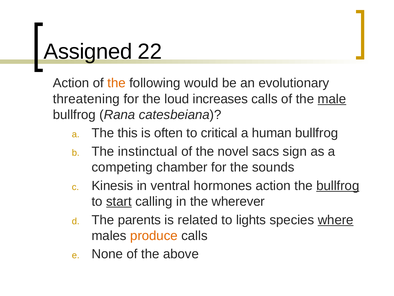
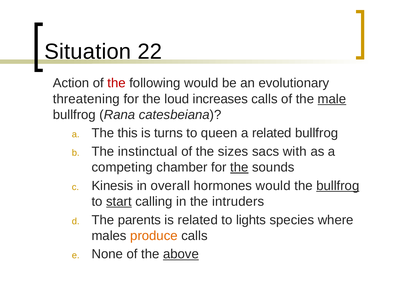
Assigned: Assigned -> Situation
the at (117, 83) colour: orange -> red
often: often -> turns
critical: critical -> queen
a human: human -> related
novel: novel -> sizes
sign: sign -> with
the at (239, 167) underline: none -> present
ventral: ventral -> overall
hormones action: action -> would
wherever: wherever -> intruders
where underline: present -> none
above underline: none -> present
